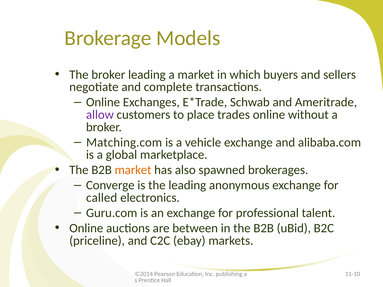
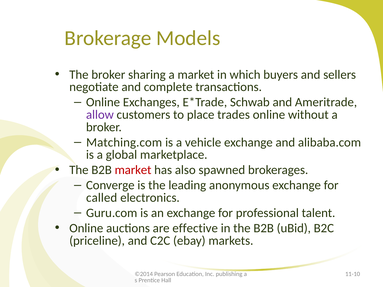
broker leading: leading -> sharing
market at (133, 170) colour: orange -> red
between: between -> effective
